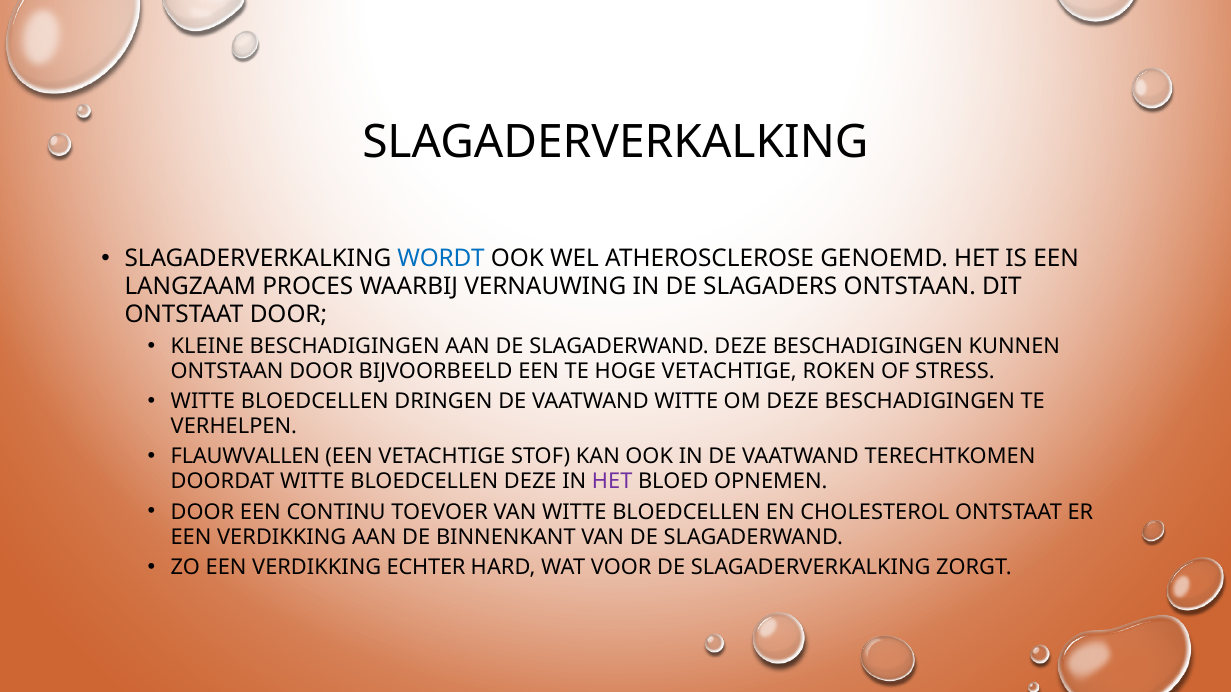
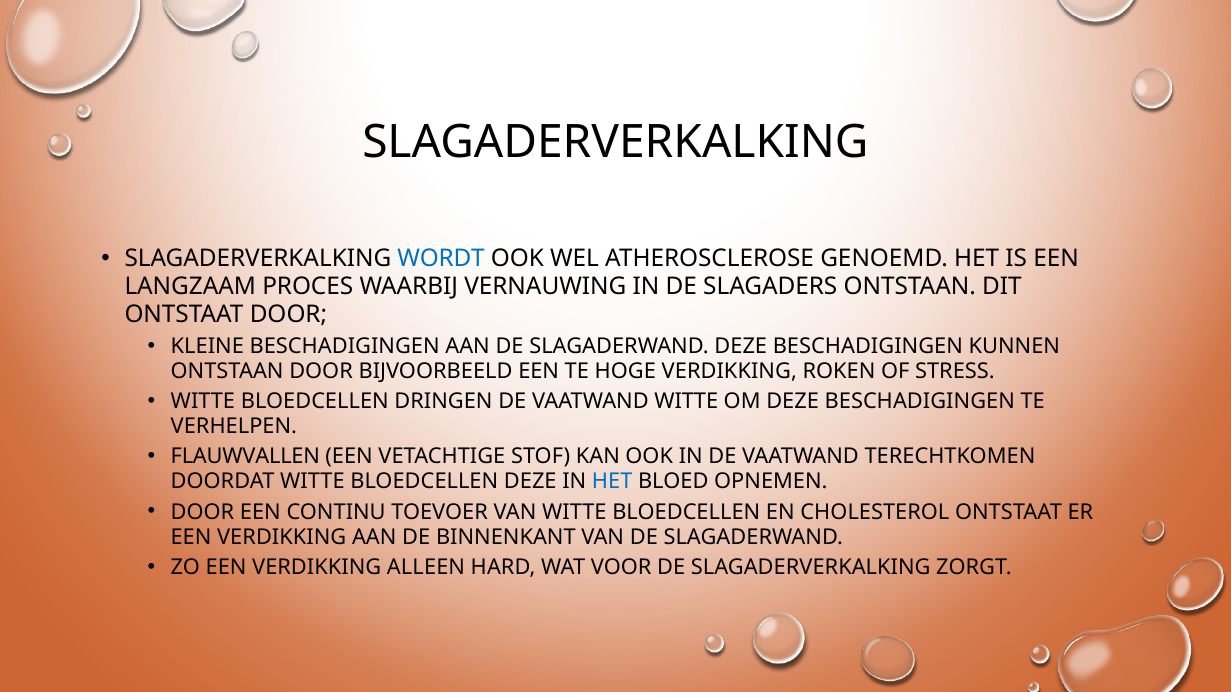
HOGE VETACHTIGE: VETACHTIGE -> VERDIKKING
HET at (612, 482) colour: purple -> blue
ECHTER: ECHTER -> ALLEEN
